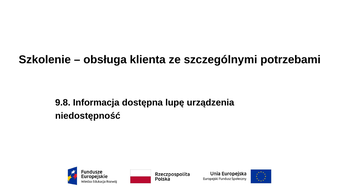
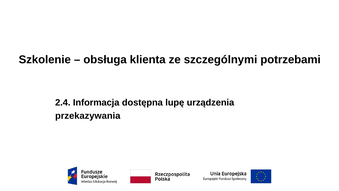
9.8: 9.8 -> 2.4
niedostępność: niedostępność -> przekazywania
